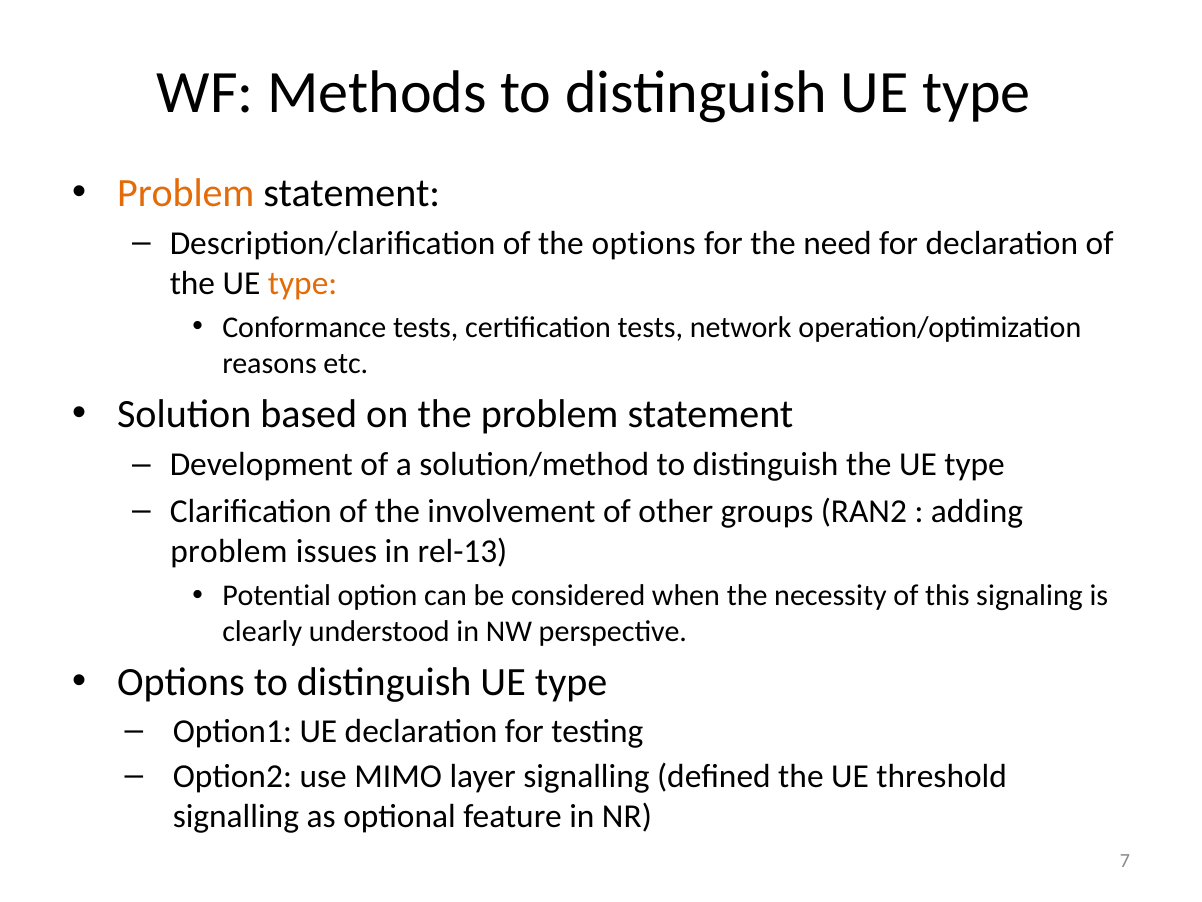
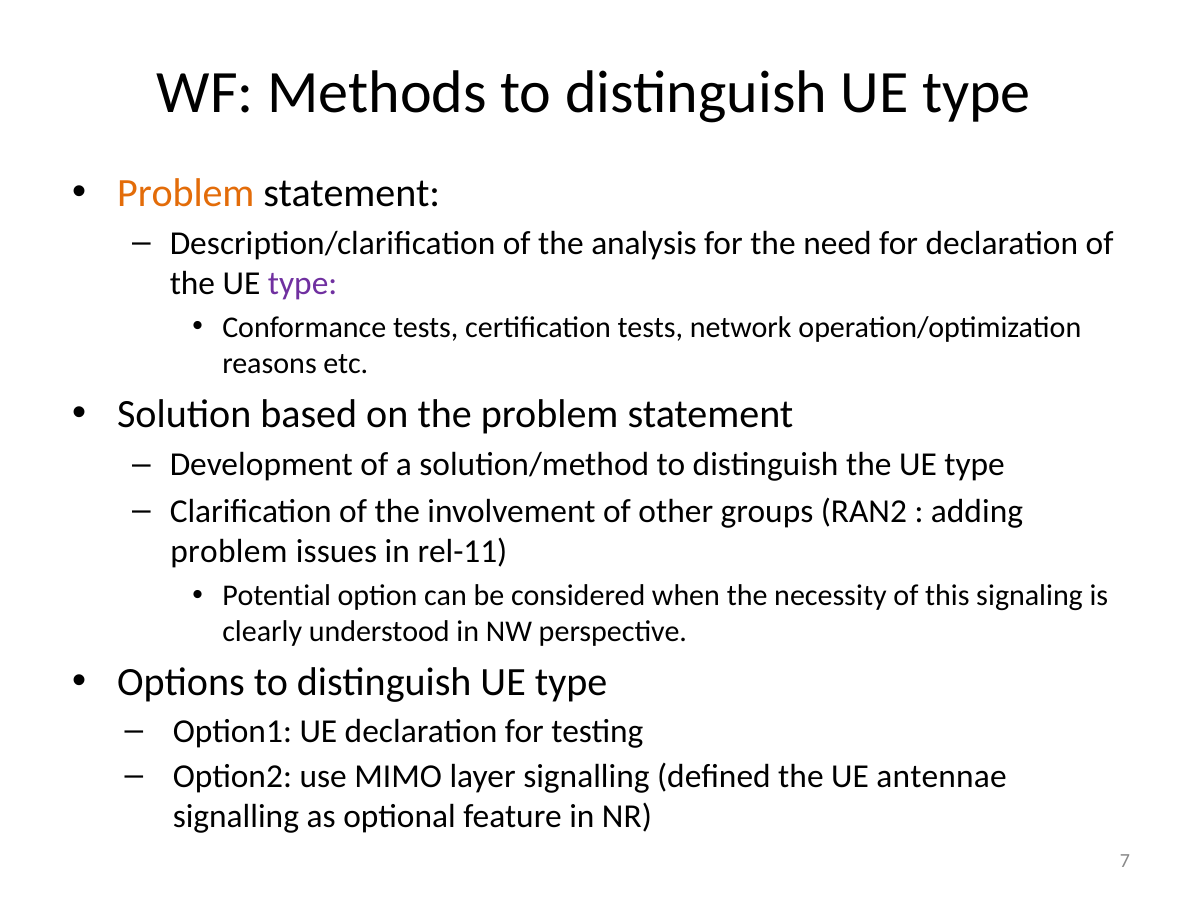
the options: options -> analysis
type at (303, 284) colour: orange -> purple
rel-13: rel-13 -> rel-11
threshold: threshold -> antennae
